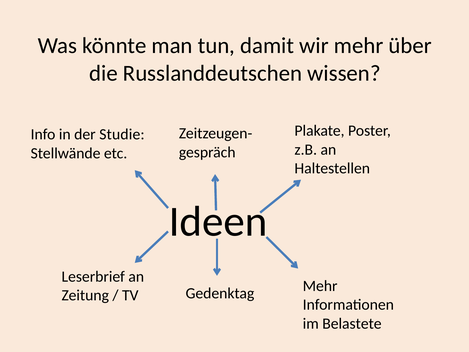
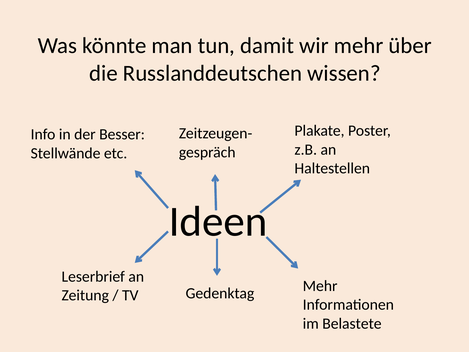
Studie: Studie -> Besser
